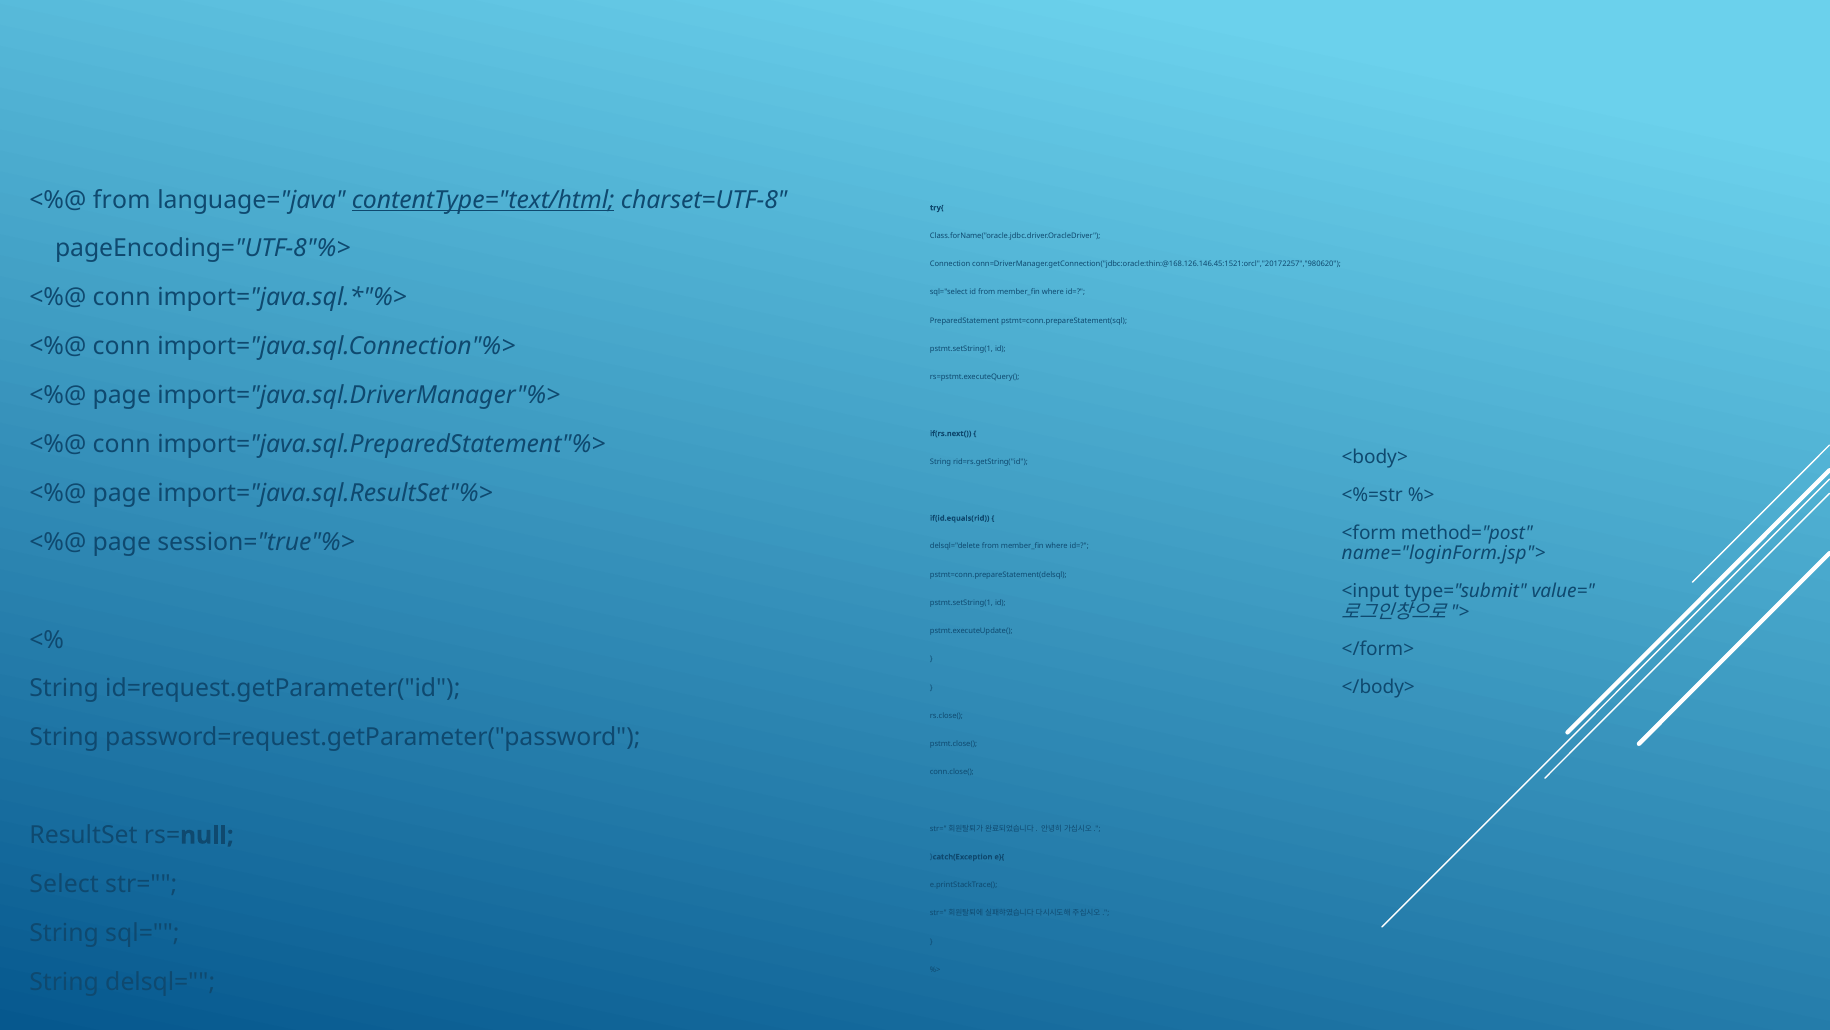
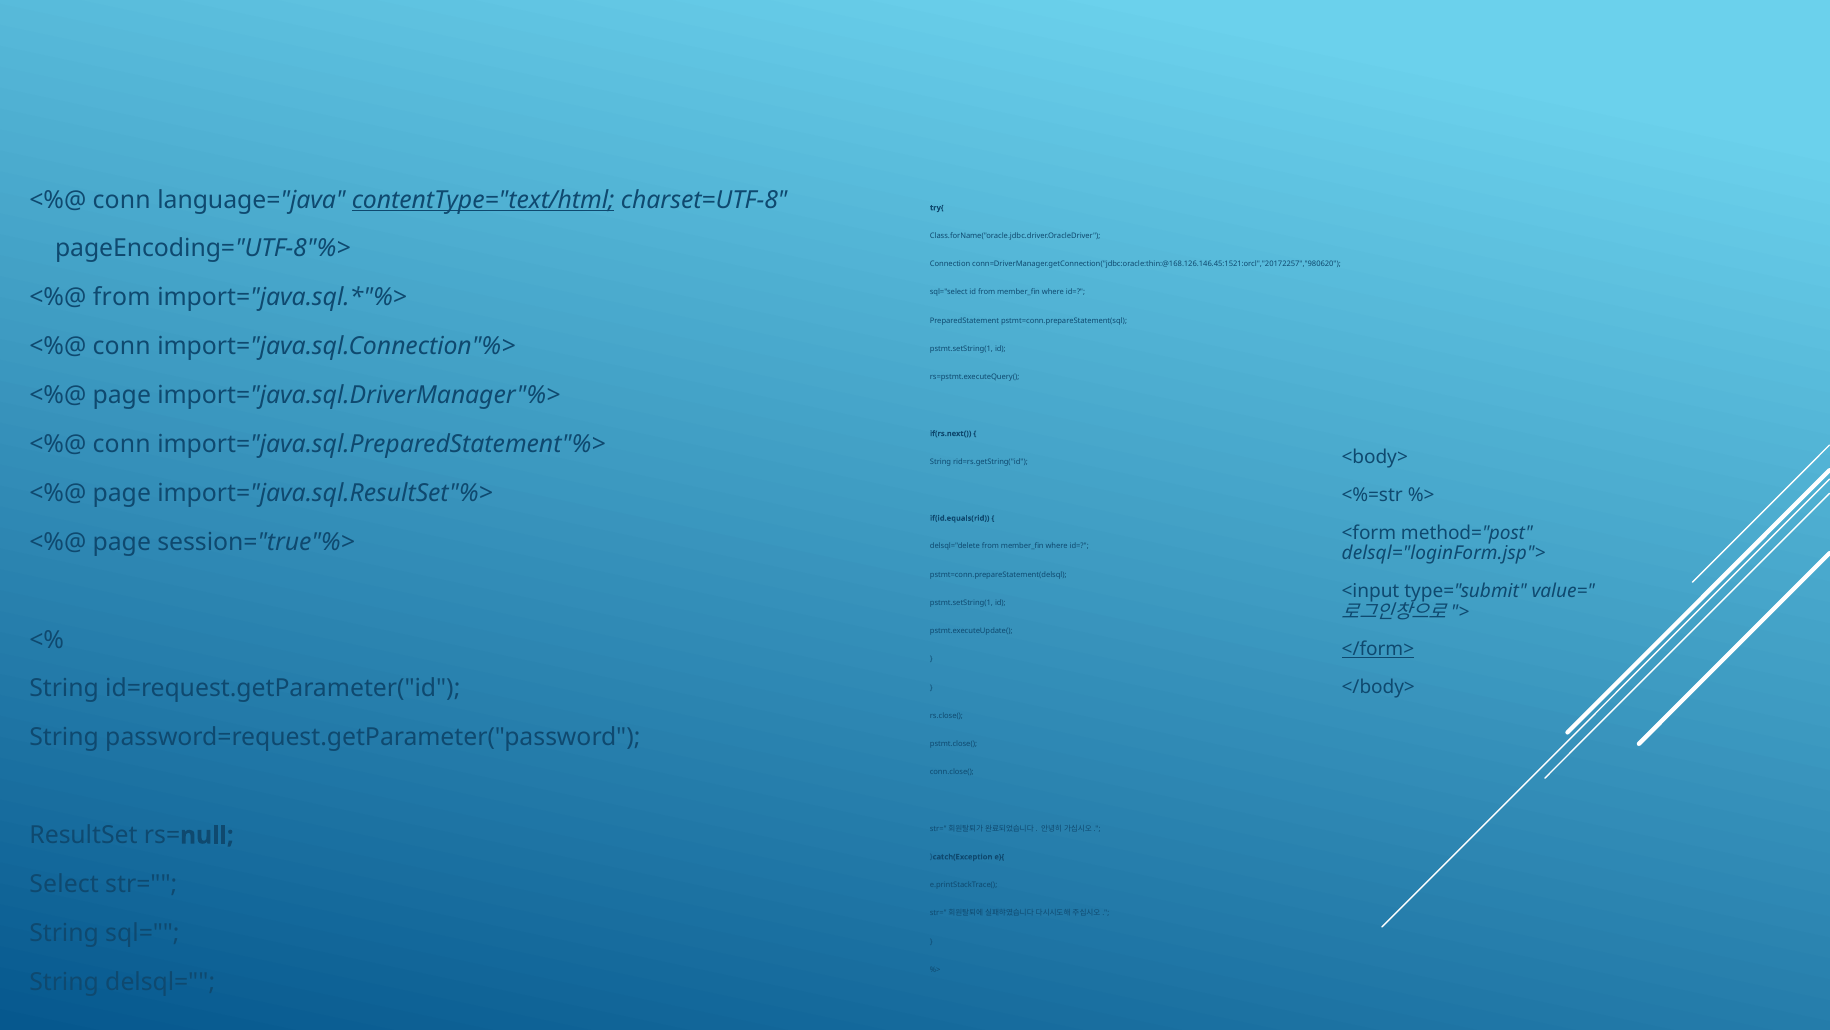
from at (122, 200): from -> conn
conn at (122, 297): conn -> from
name="loginForm.jsp">: name="loginForm.jsp"> -> delsql="loginForm.jsp">
</form> underline: none -> present
